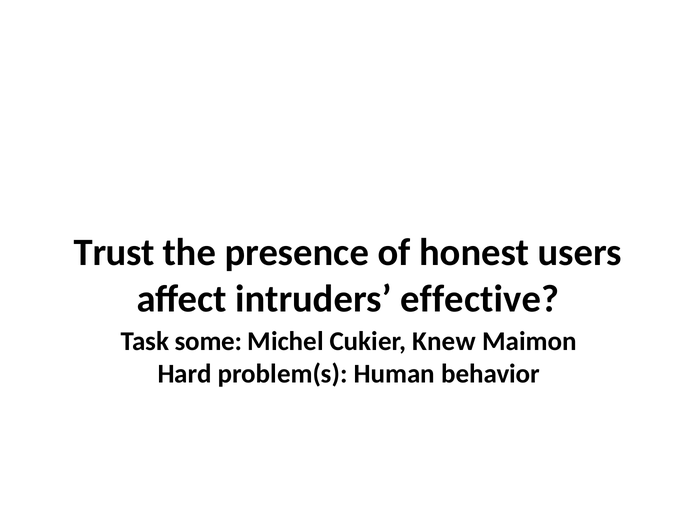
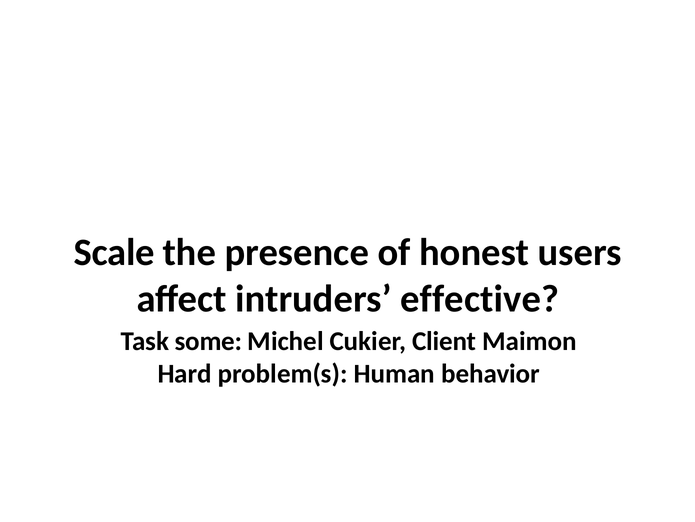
Trust: Trust -> Scale
Knew: Knew -> Client
